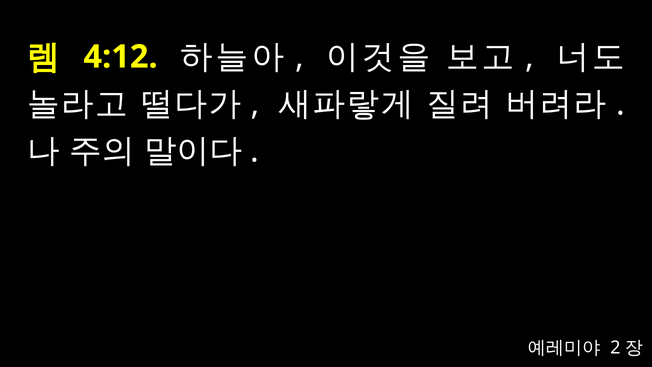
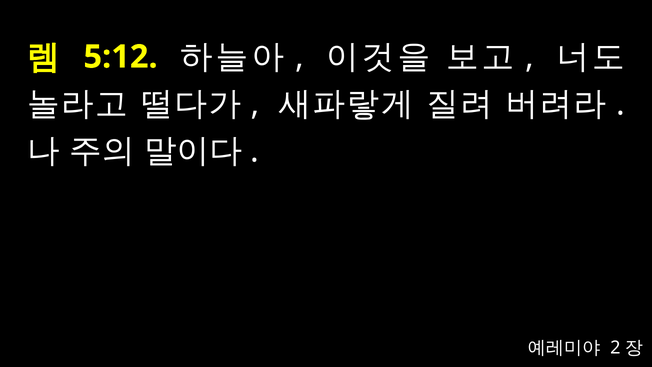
4:12: 4:12 -> 5:12
